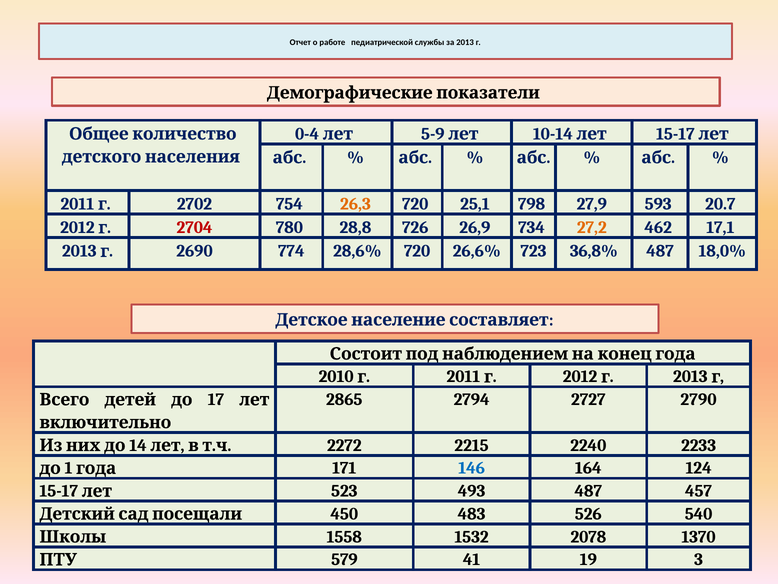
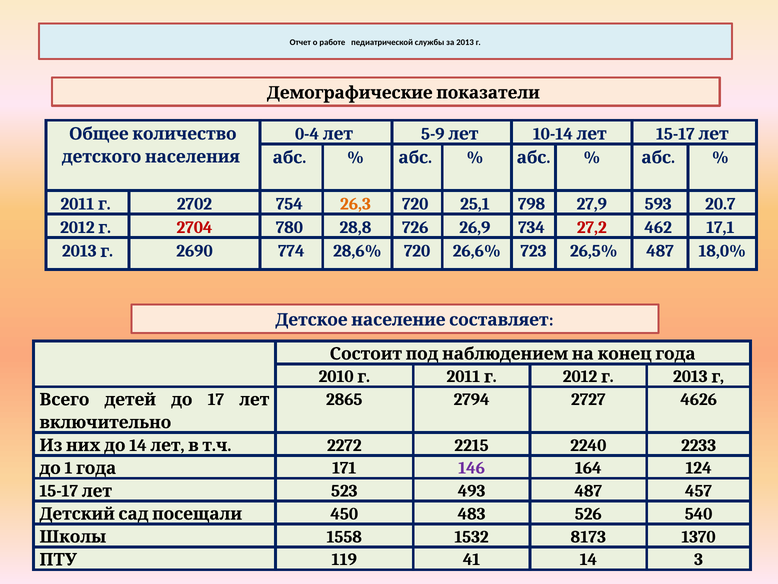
27,2 colour: orange -> red
36,8%: 36,8% -> 26,5%
2790: 2790 -> 4626
146 colour: blue -> purple
2078: 2078 -> 8173
579: 579 -> 119
41 19: 19 -> 14
